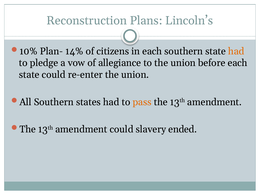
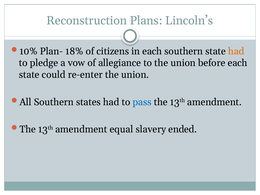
14%: 14% -> 18%
pass colour: orange -> blue
amendment could: could -> equal
